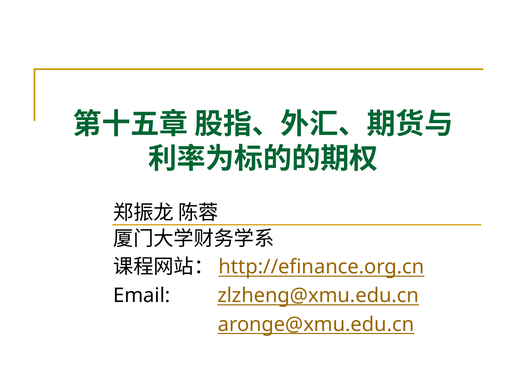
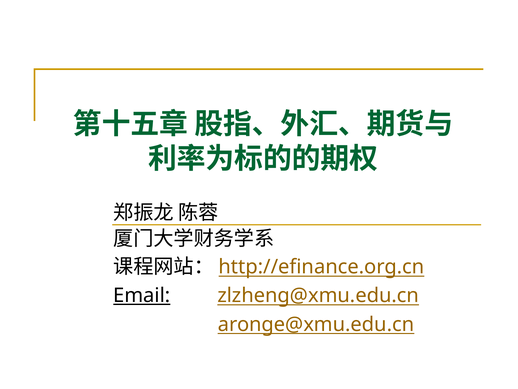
Email underline: none -> present
